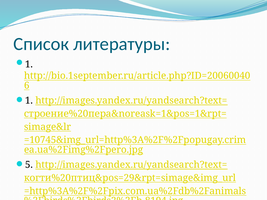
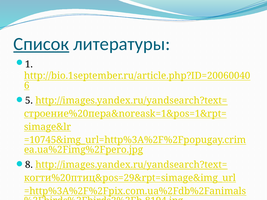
Список underline: none -> present
1 at (29, 101): 1 -> 5
5: 5 -> 8
